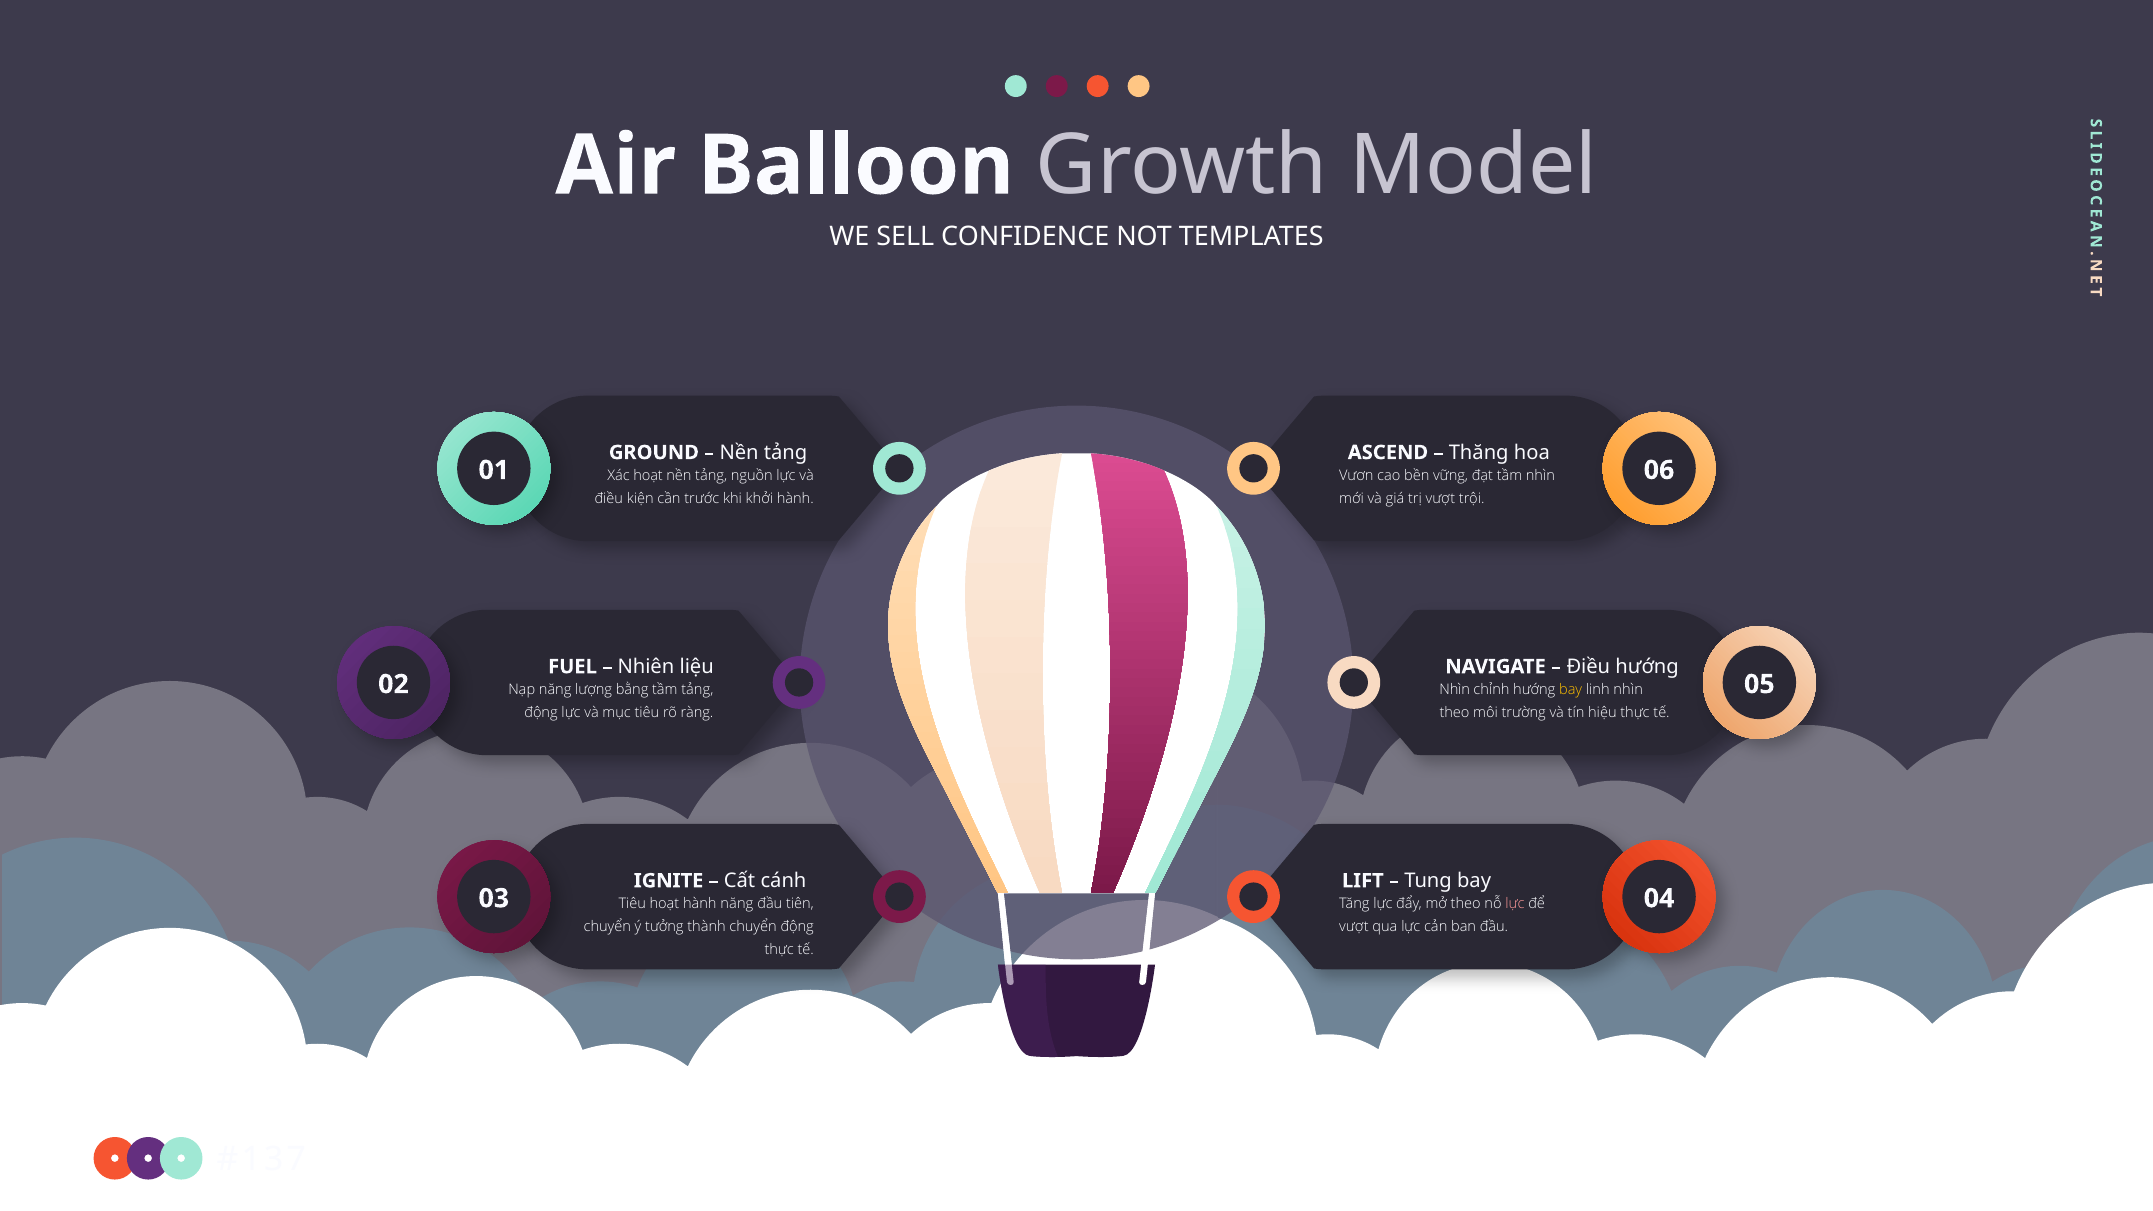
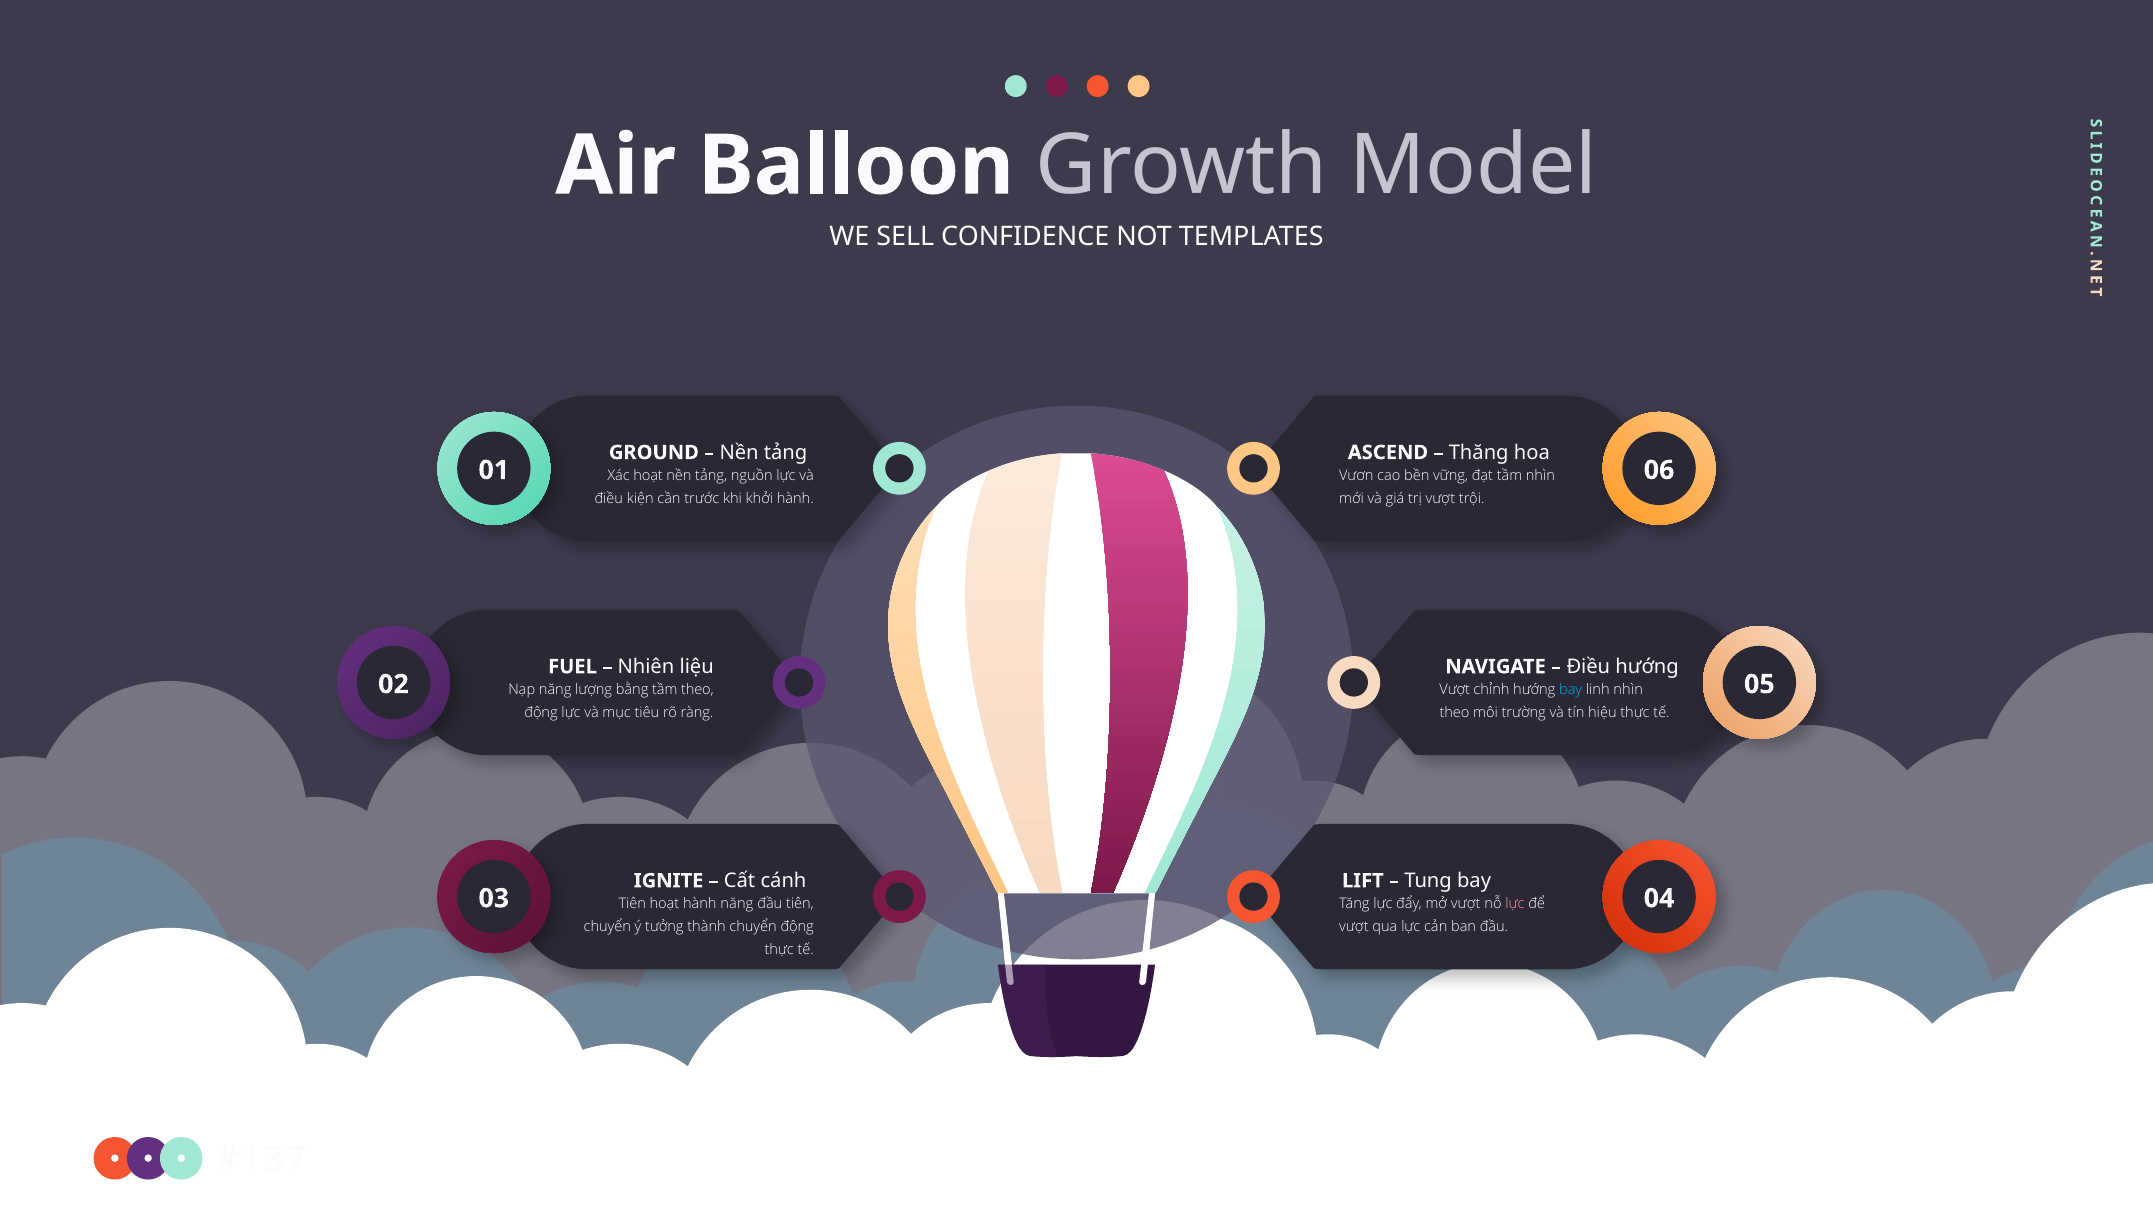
tầm tảng: tảng -> theo
Nhìn at (1455, 690): Nhìn -> Vượt
bay at (1571, 690) colour: yellow -> light blue
Tiêu at (632, 904): Tiêu -> Tiên
mở theo: theo -> vượt
